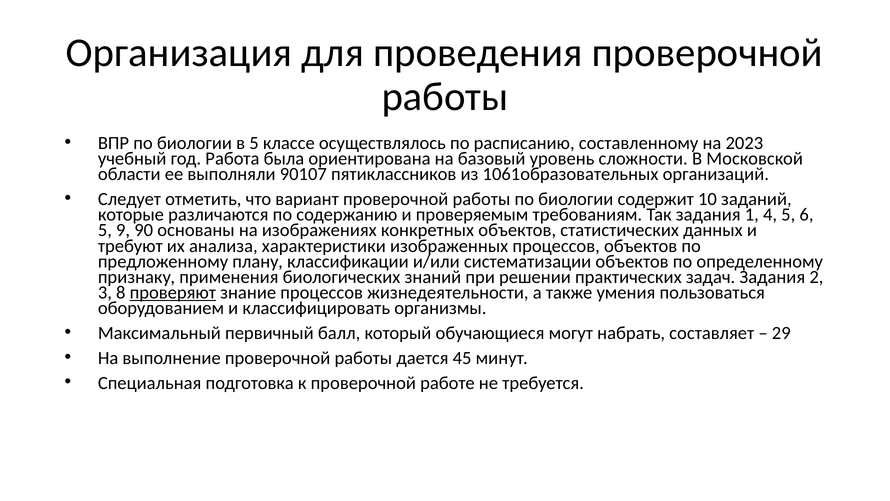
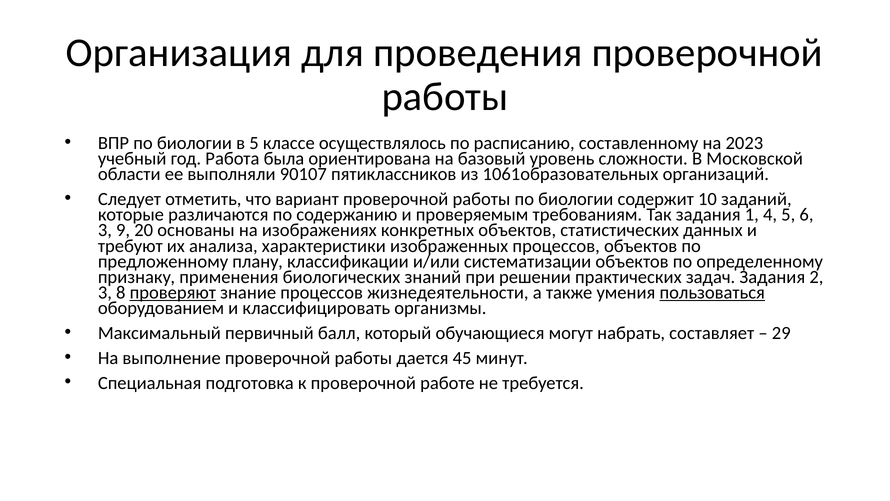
5 at (105, 230): 5 -> 3
90: 90 -> 20
пользоваться underline: none -> present
